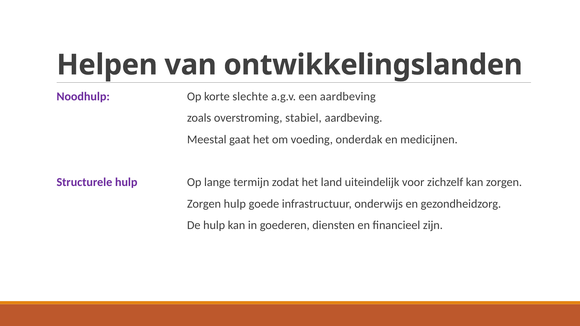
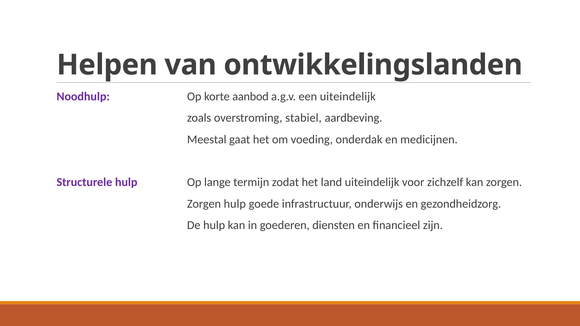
slechte: slechte -> aanbod
een aardbeving: aardbeving -> uiteindelijk
